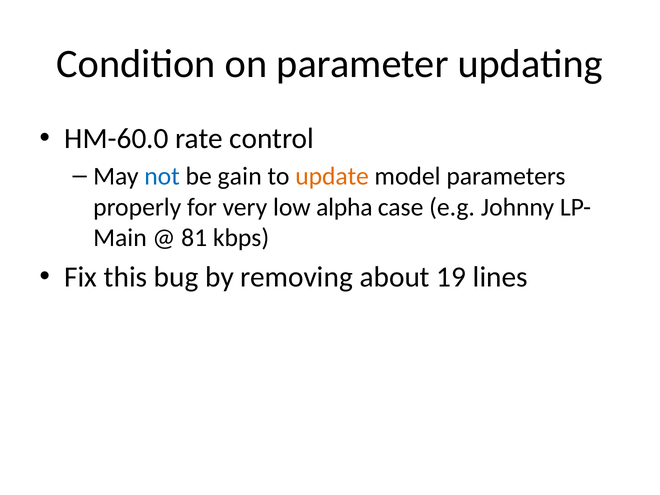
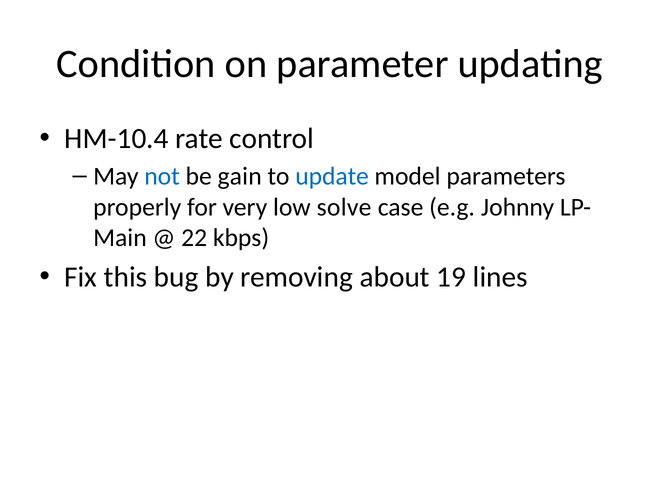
HM-60.0: HM-60.0 -> HM-10.4
update colour: orange -> blue
alpha: alpha -> solve
81: 81 -> 22
